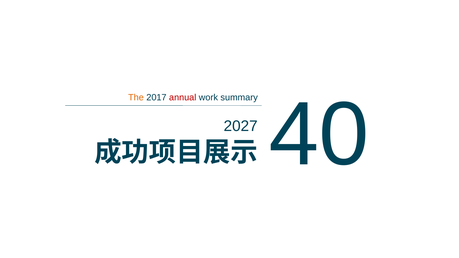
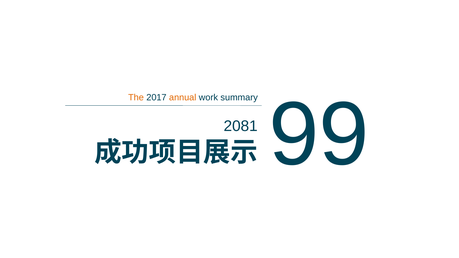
annual colour: red -> orange
40: 40 -> 99
2027: 2027 -> 2081
